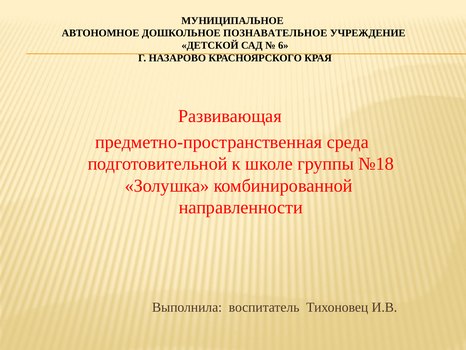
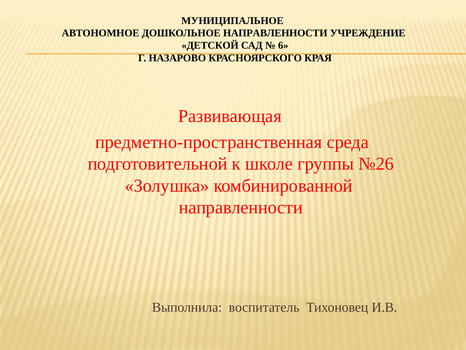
ДОШКОЛЬНОЕ ПОЗНАВАТЕЛЬНОЕ: ПОЗНАВАТЕЛЬНОЕ -> НАПРАВЛЕННОСТИ
№18: №18 -> №26
